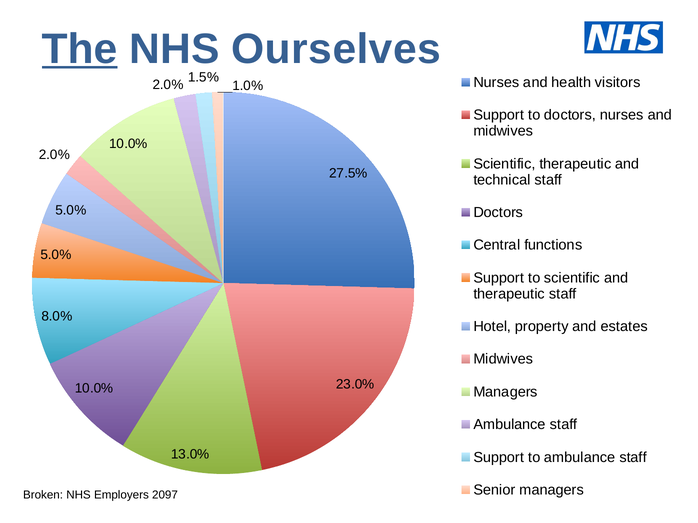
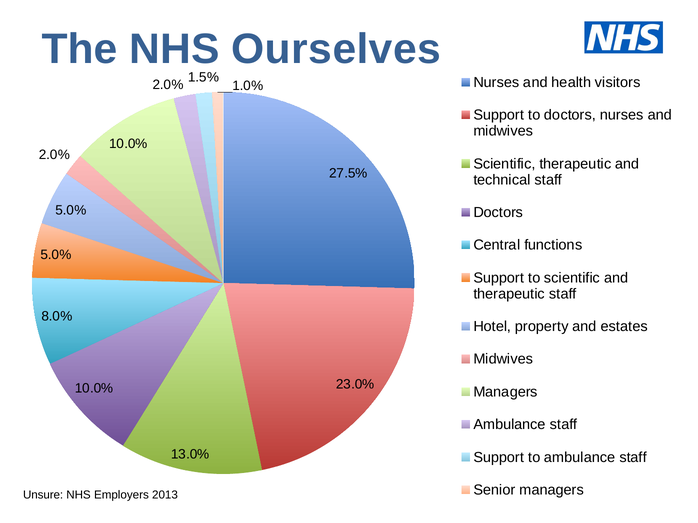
The underline: present -> none
Broken: Broken -> Unsure
2097: 2097 -> 2013
